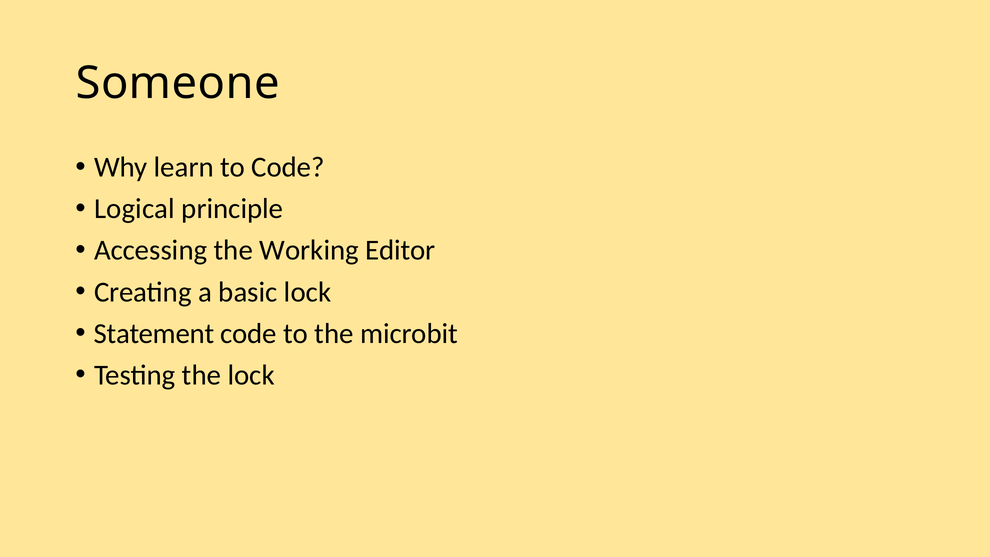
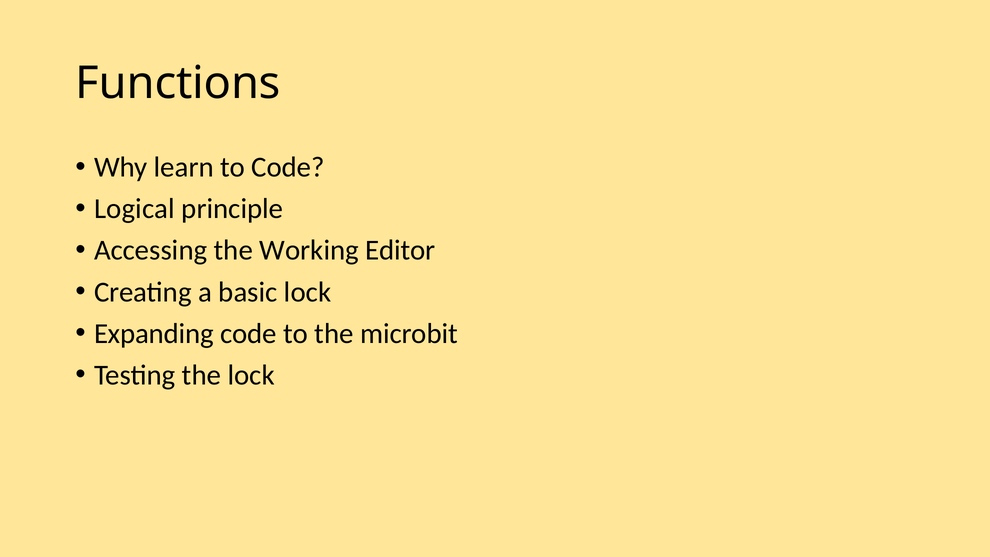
Someone: Someone -> Functions
Statement: Statement -> Expanding
